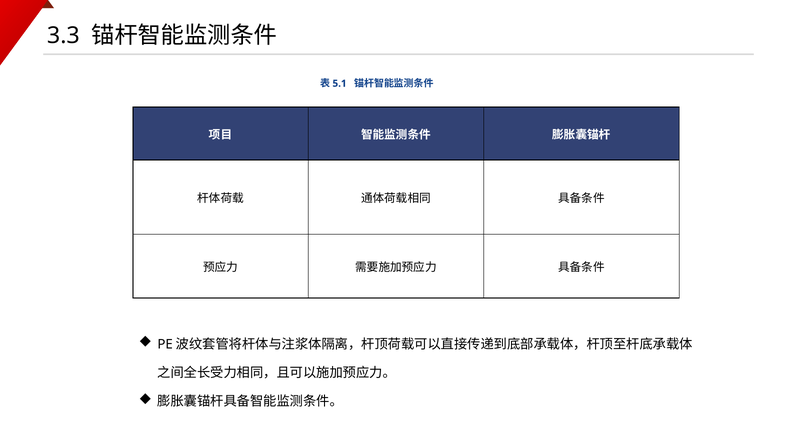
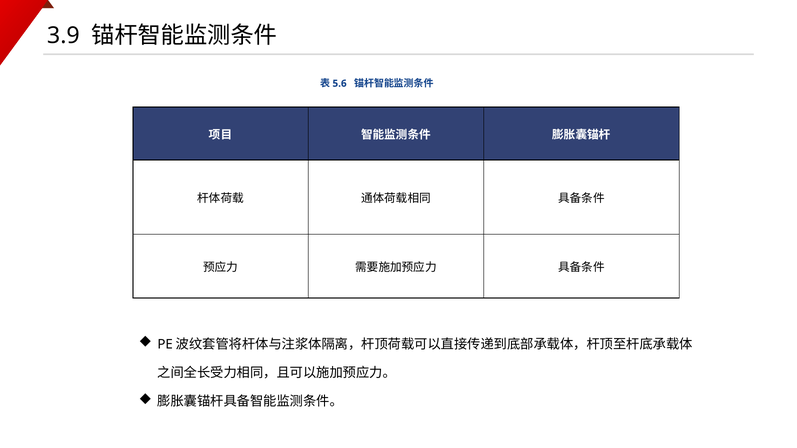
3.3: 3.3 -> 3.9
5.1: 5.1 -> 5.6
